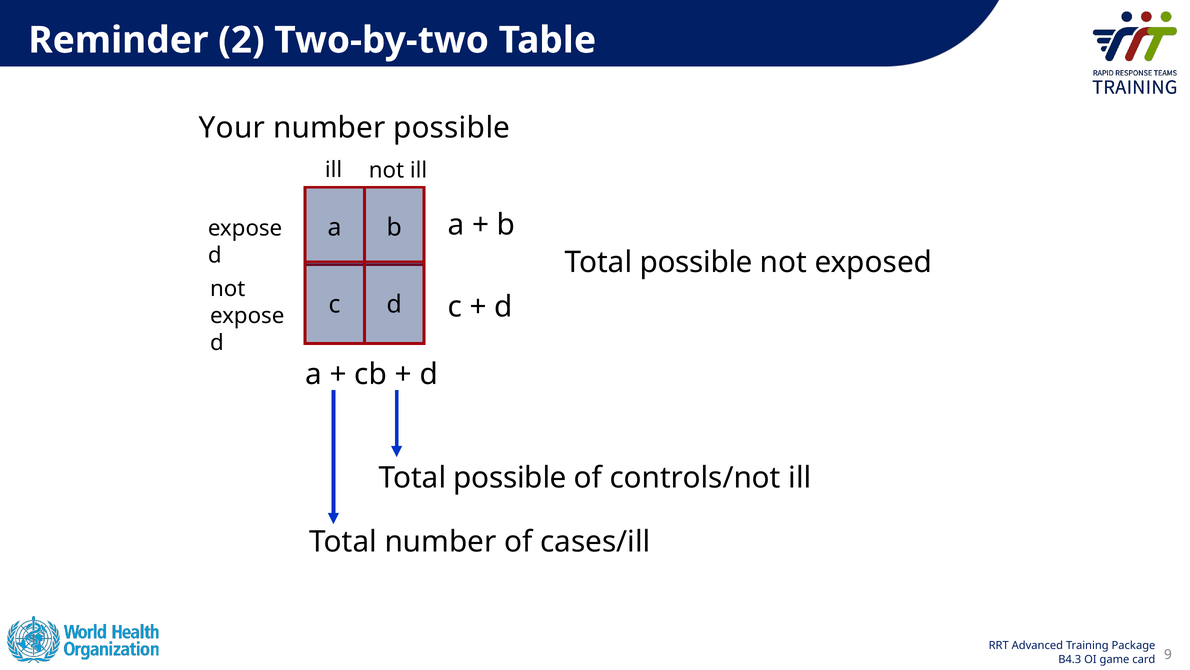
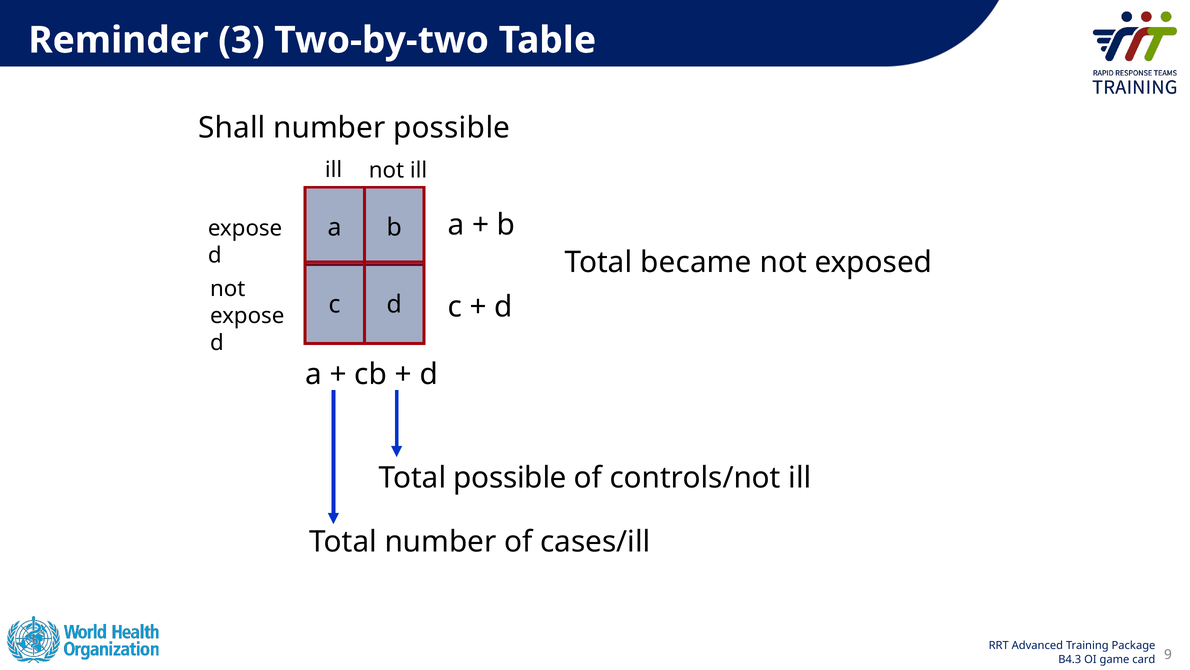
2: 2 -> 3
Your: Your -> Shall
possible at (696, 262): possible -> became
